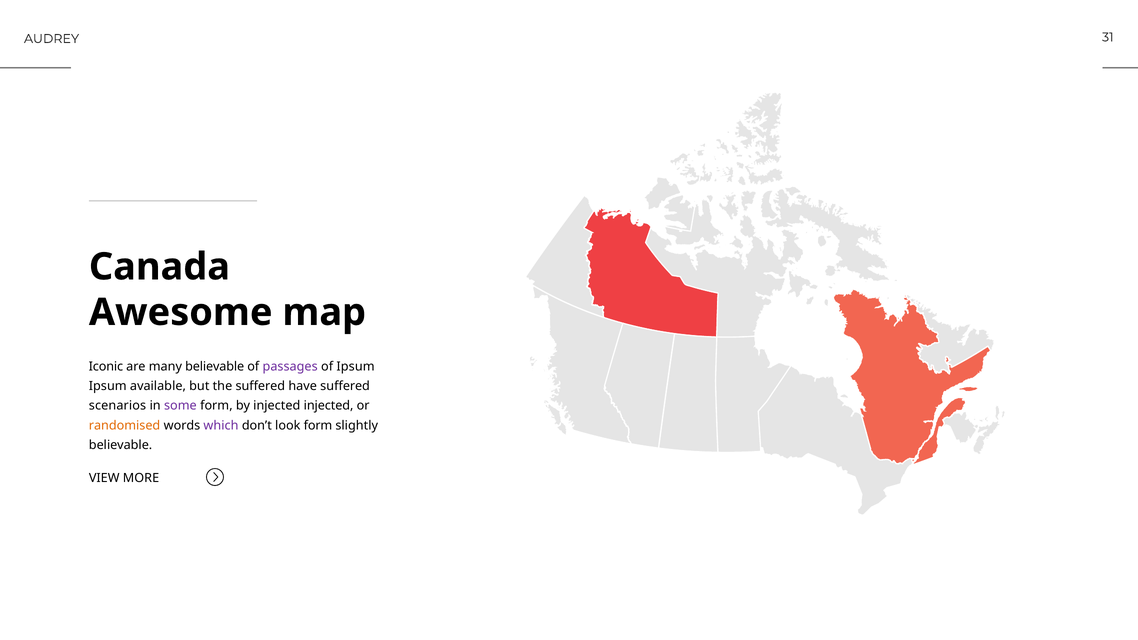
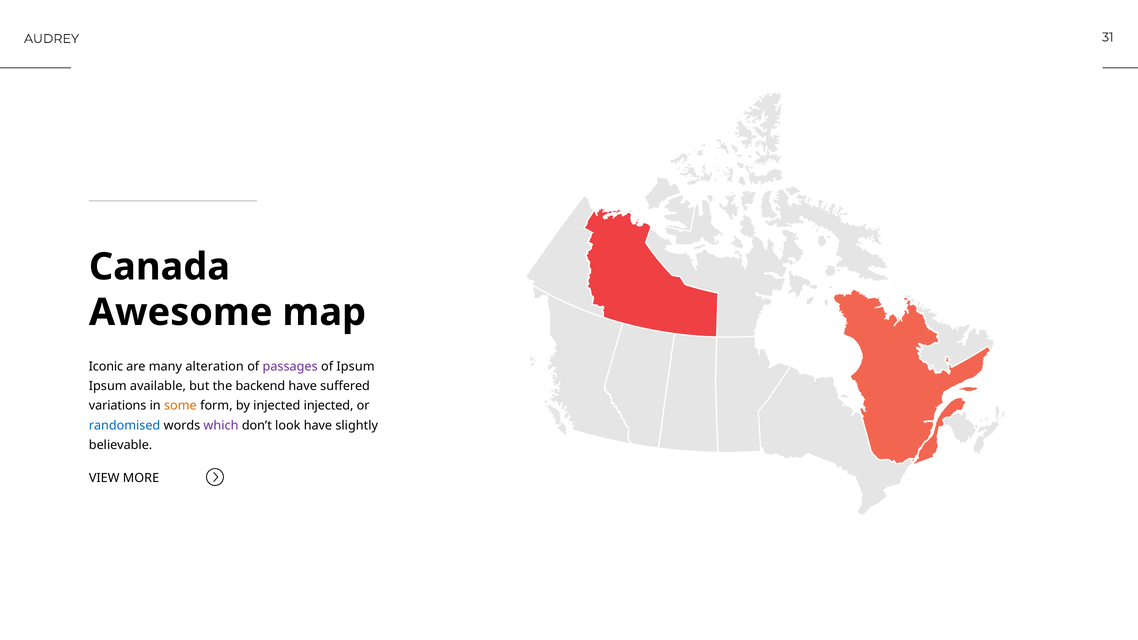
many believable: believable -> alteration
the suffered: suffered -> backend
scenarios: scenarios -> variations
some colour: purple -> orange
randomised colour: orange -> blue
look form: form -> have
